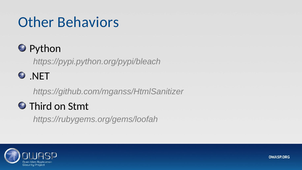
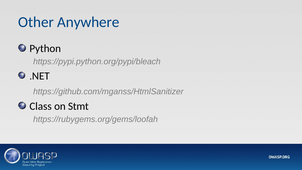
Behaviors: Behaviors -> Anywhere
Third: Third -> Class
